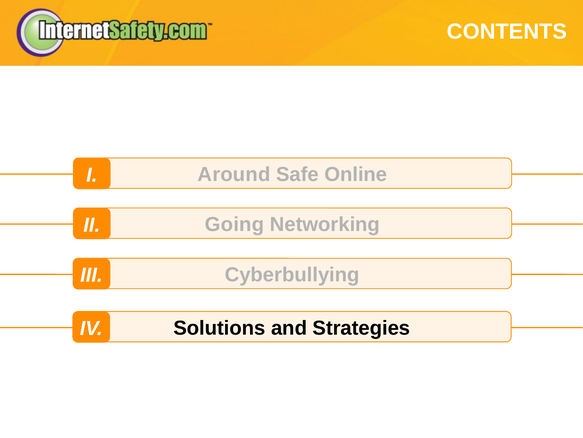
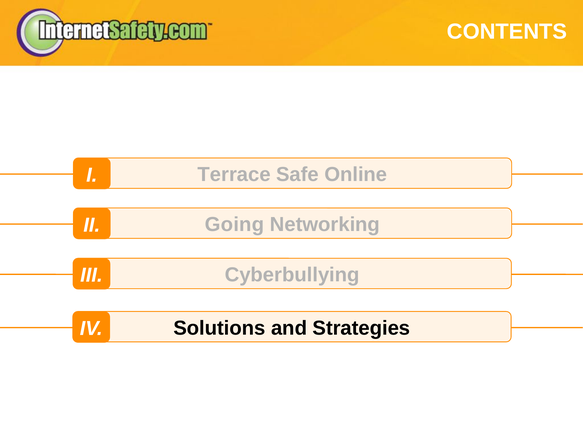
Around: Around -> Terrace
